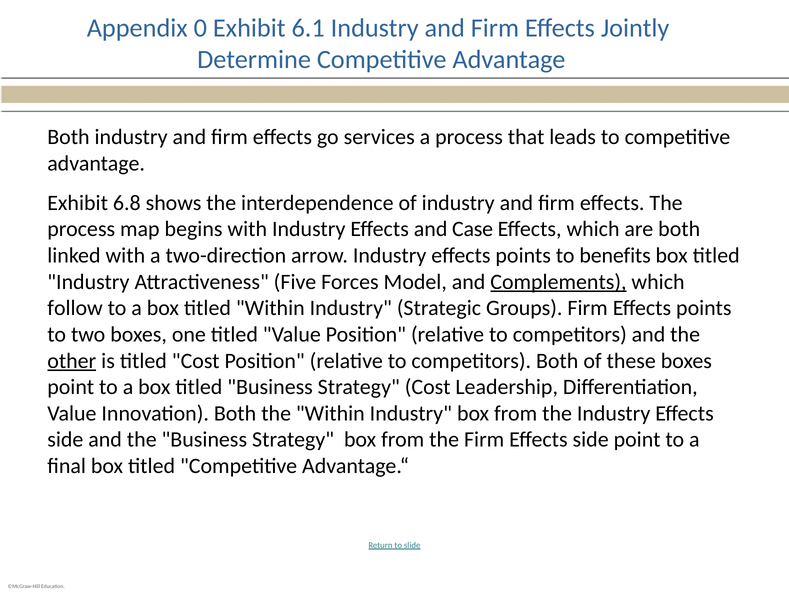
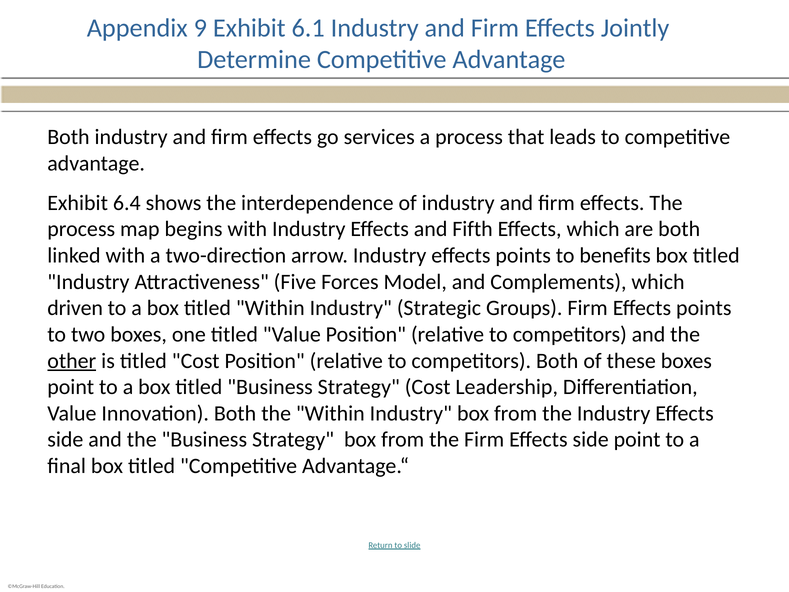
0: 0 -> 9
6.8: 6.8 -> 6.4
Case: Case -> Fifth
Complements underline: present -> none
follow: follow -> driven
